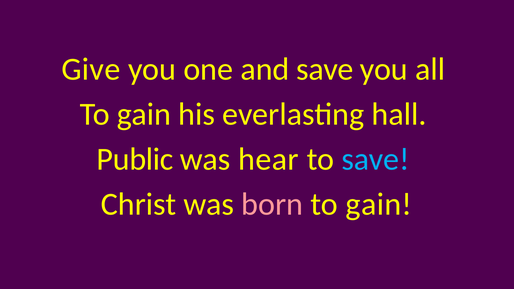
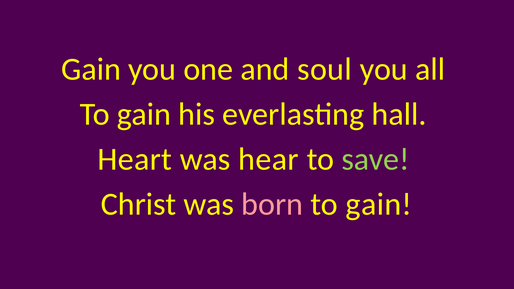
Give at (91, 69): Give -> Gain
and save: save -> soul
Public: Public -> Heart
save at (375, 159) colour: light blue -> light green
